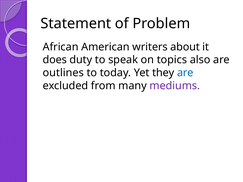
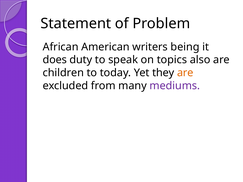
about: about -> being
outlines: outlines -> children
are at (185, 73) colour: blue -> orange
